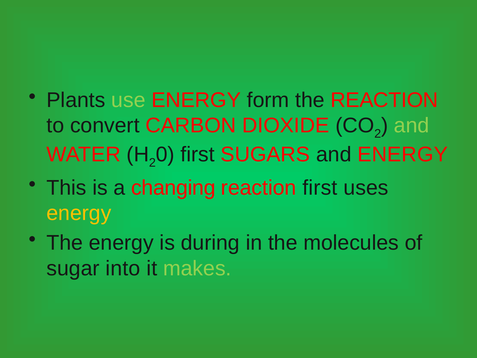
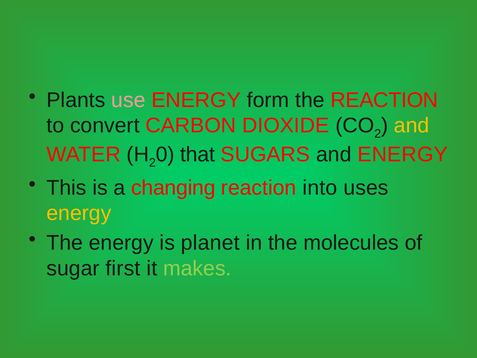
use colour: light green -> pink
and at (412, 126) colour: light green -> yellow
first at (198, 154): first -> that
reaction first: first -> into
during: during -> planet
into: into -> first
